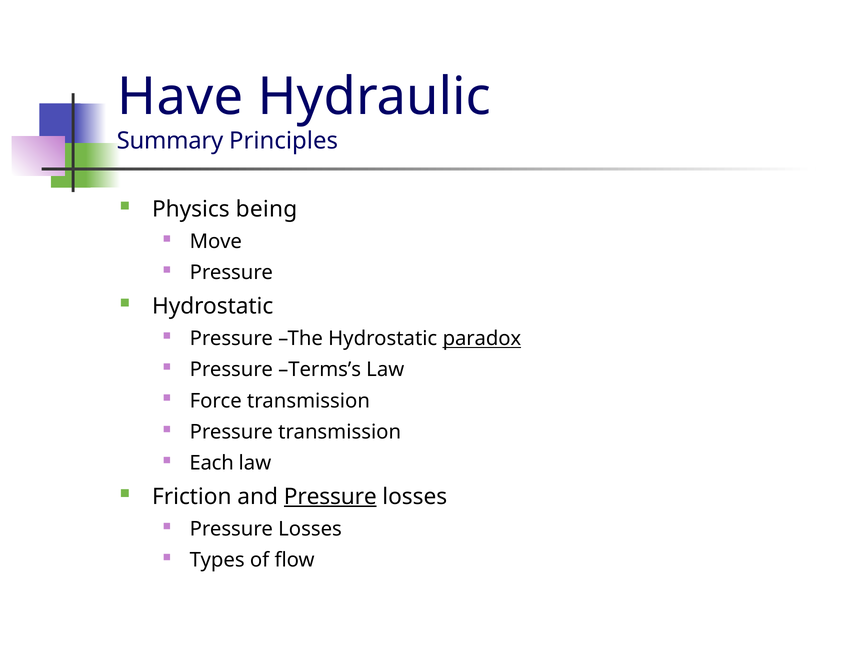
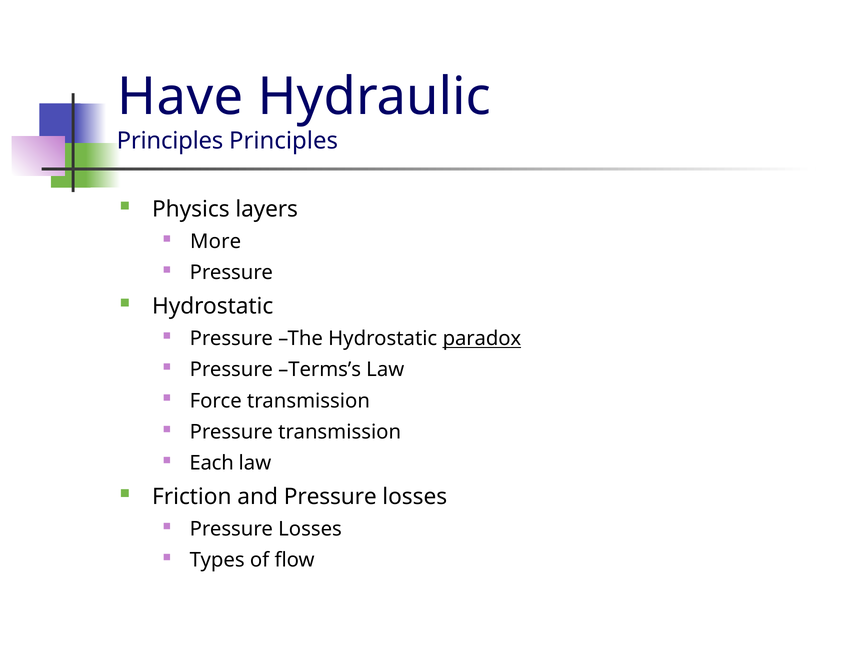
Summary at (170, 141): Summary -> Principles
being: being -> layers
Move: Move -> More
Pressure at (330, 497) underline: present -> none
